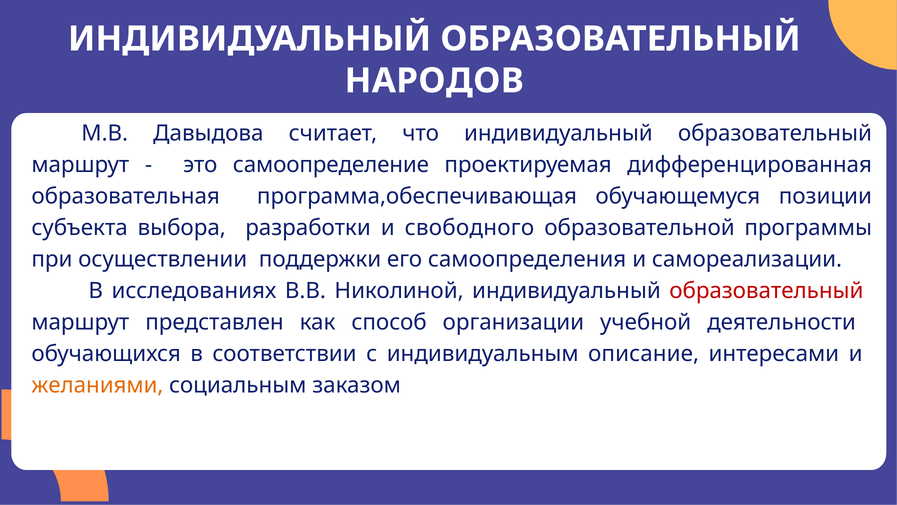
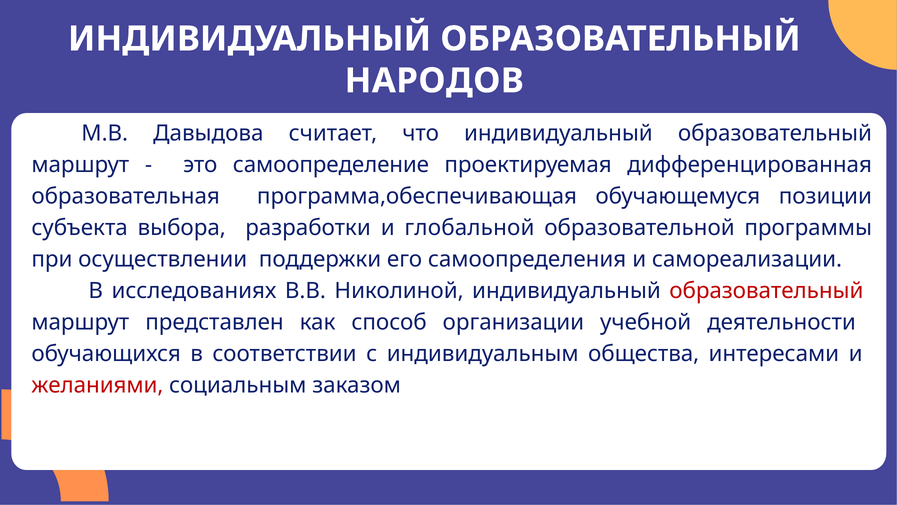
свободного: свободного -> глобальной
описание: описание -> общества
желаниями colour: orange -> red
